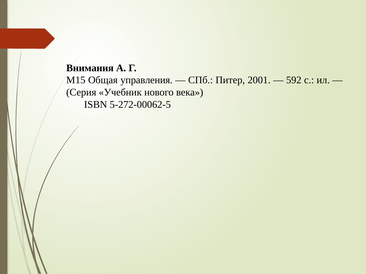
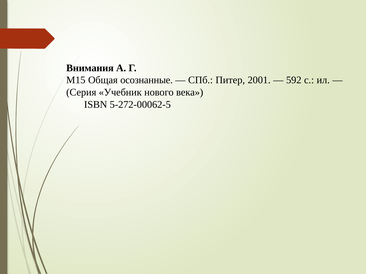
управления: управления -> осознанные
